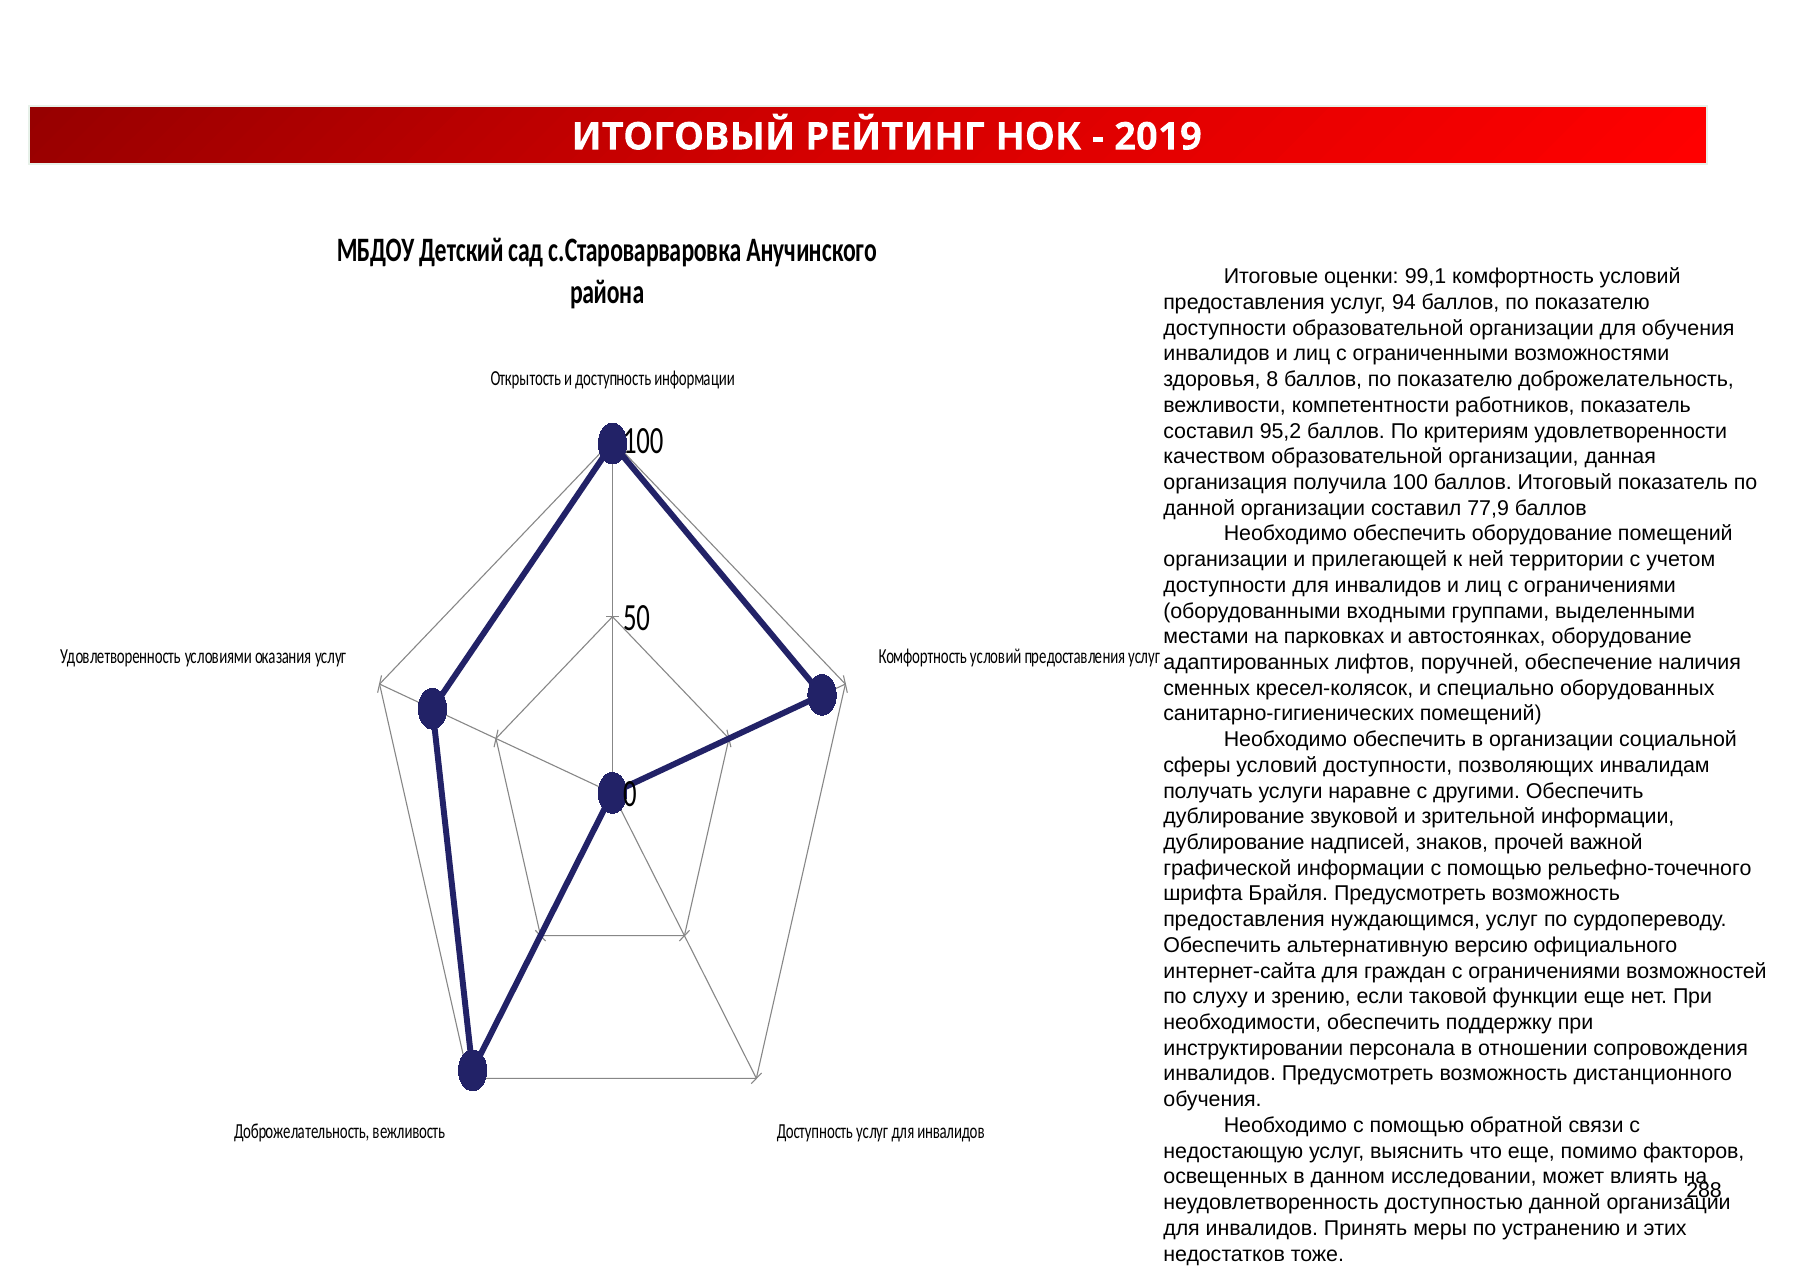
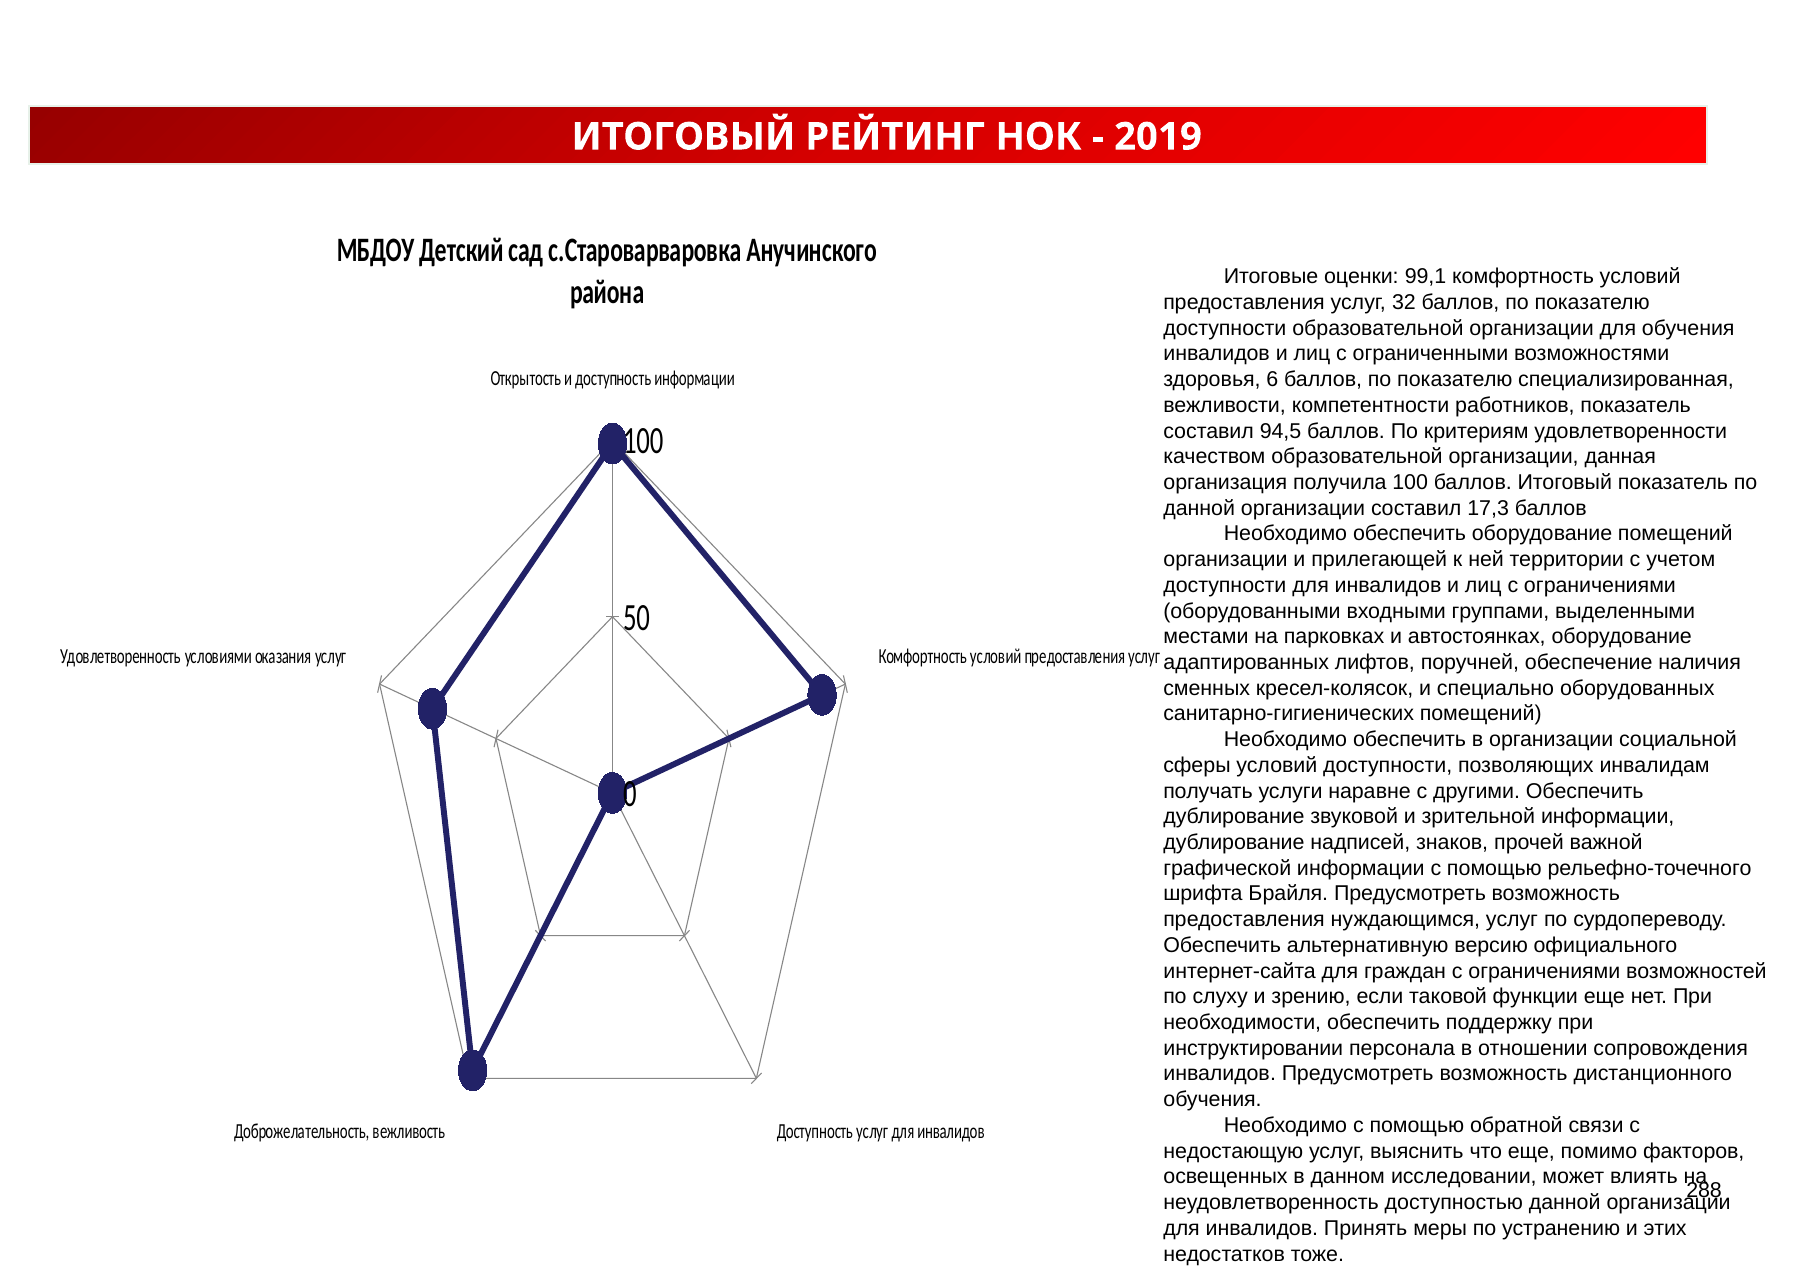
94: 94 -> 32
8: 8 -> 6
показателю доброжелательность: доброжелательность -> специализированная
95,2: 95,2 -> 94,5
77,9: 77,9 -> 17,3
